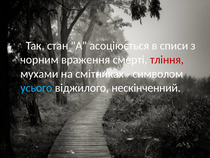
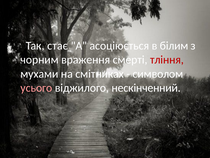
стан: стан -> стає
списи: списи -> білим
усього colour: light blue -> pink
